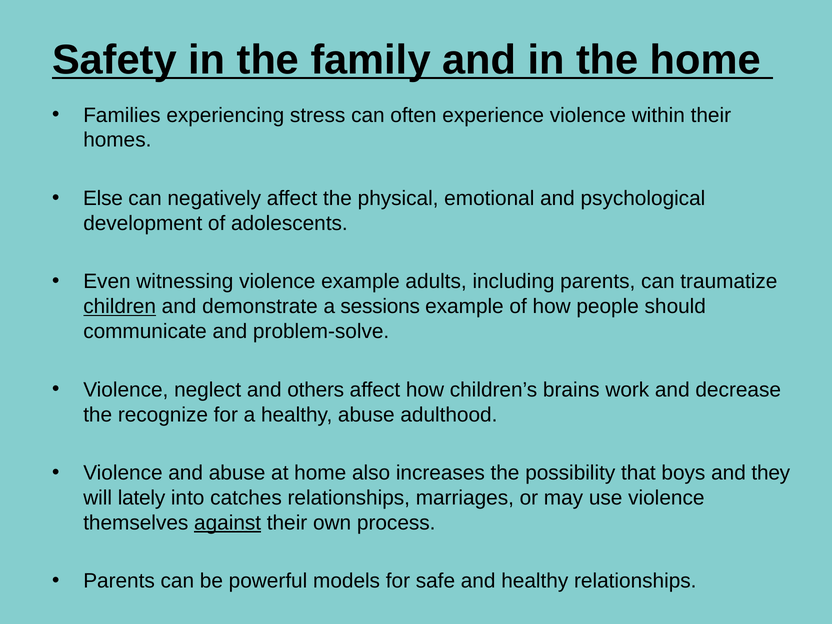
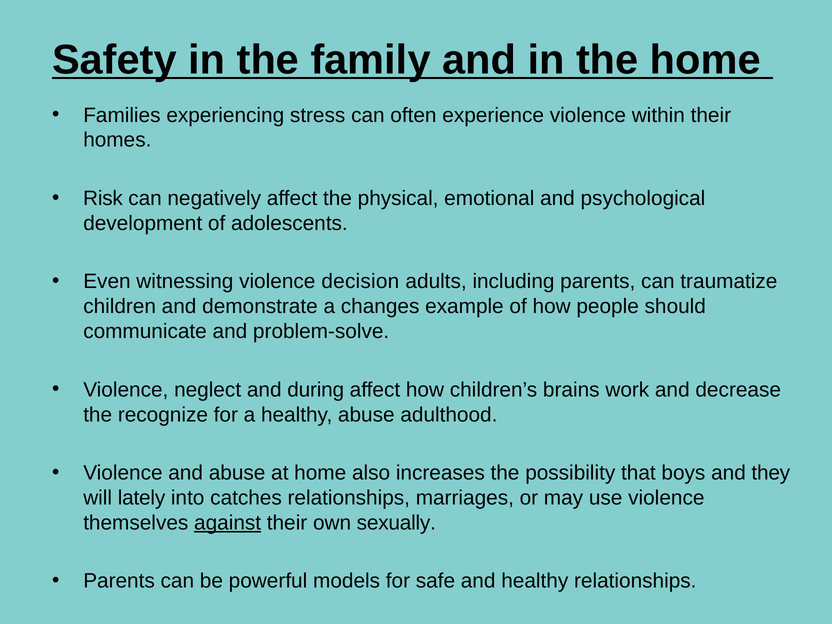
Else: Else -> Risk
violence example: example -> decision
children underline: present -> none
sessions: sessions -> changes
others: others -> during
process: process -> sexually
